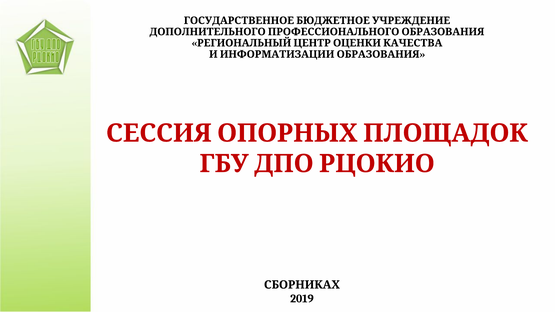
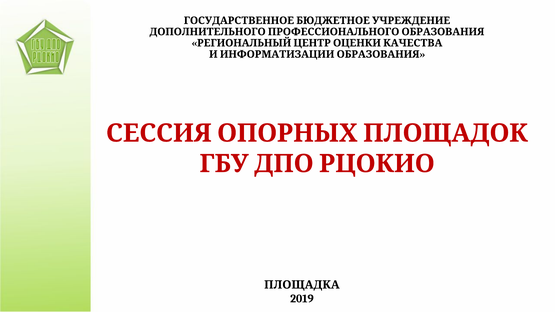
СБОРНИКАХ: СБОРНИКАХ -> ПЛОЩАДКА
